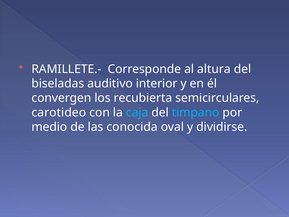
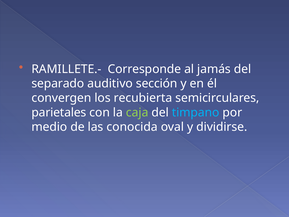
altura: altura -> jamás
biseladas: biseladas -> separado
interior: interior -> sección
carotideo: carotideo -> parietales
caja colour: light blue -> light green
